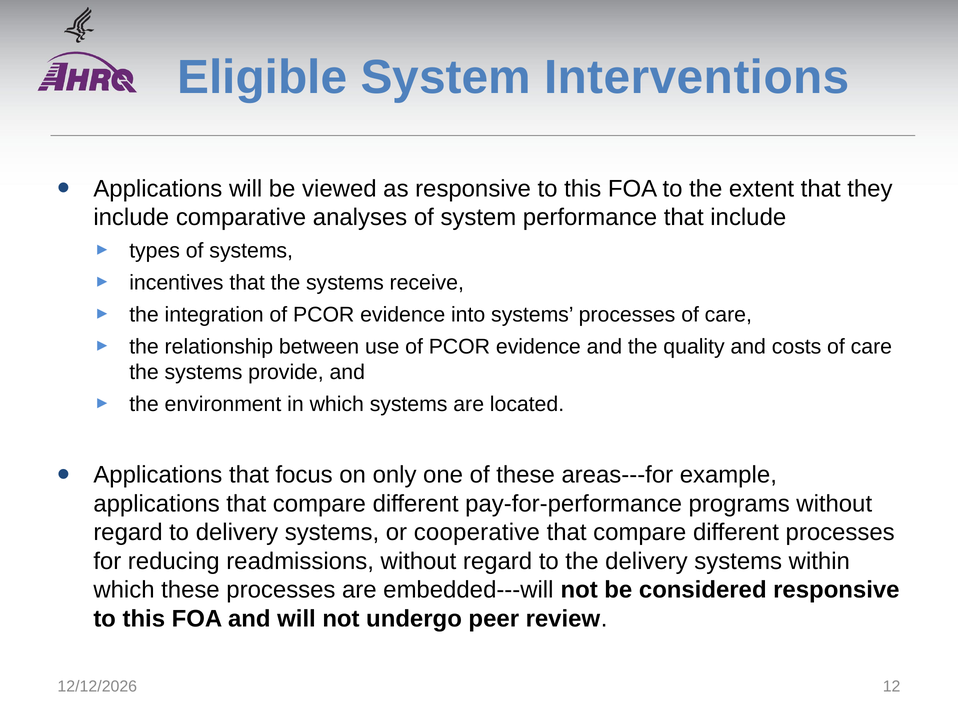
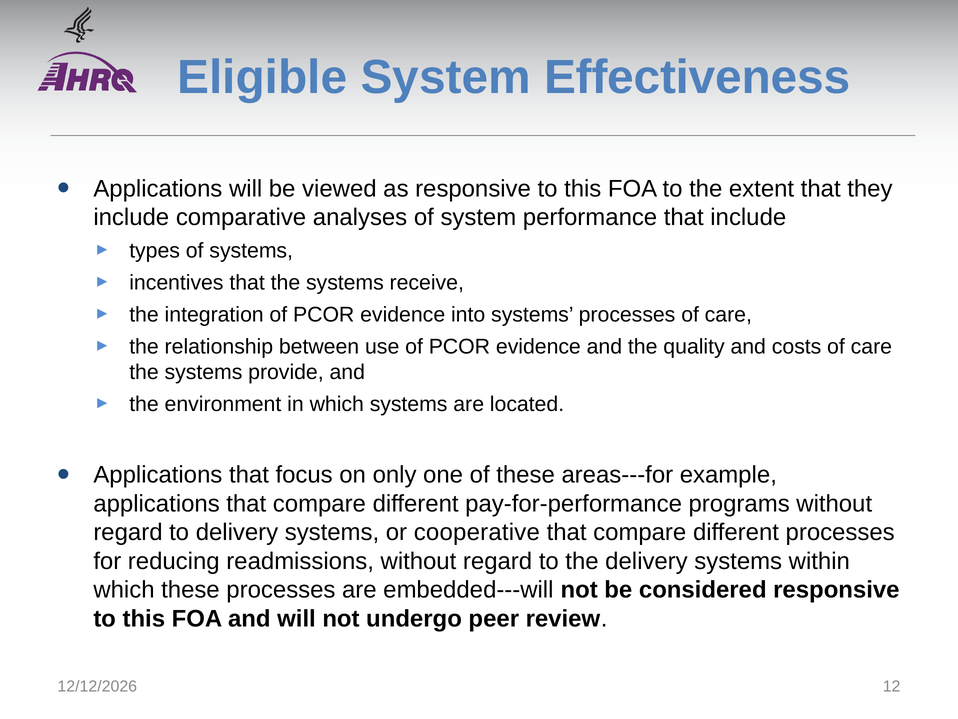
Interventions: Interventions -> Effectiveness
